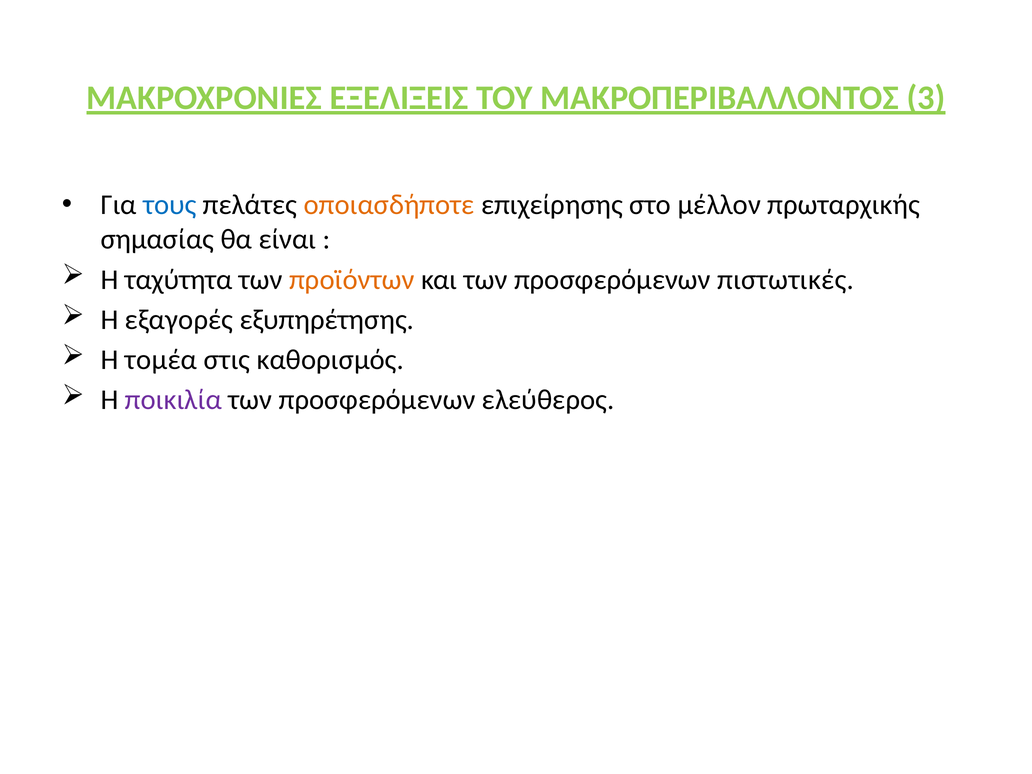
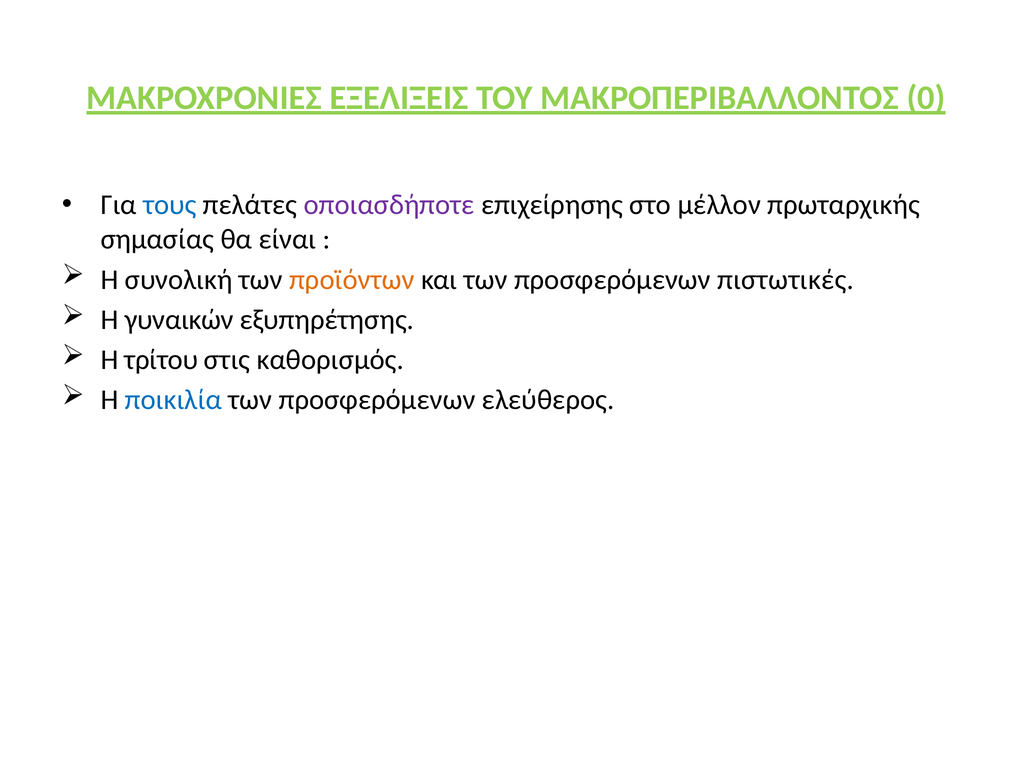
3: 3 -> 0
οποιασδήποτε colour: orange -> purple
ταχύτητα: ταχύτητα -> συνολική
εξαγορές: εξαγορές -> γυναικών
τομέα: τομέα -> τρίτου
ποικιλία colour: purple -> blue
